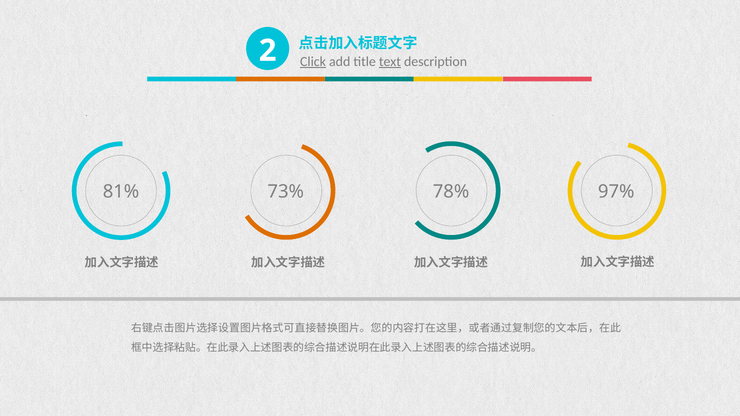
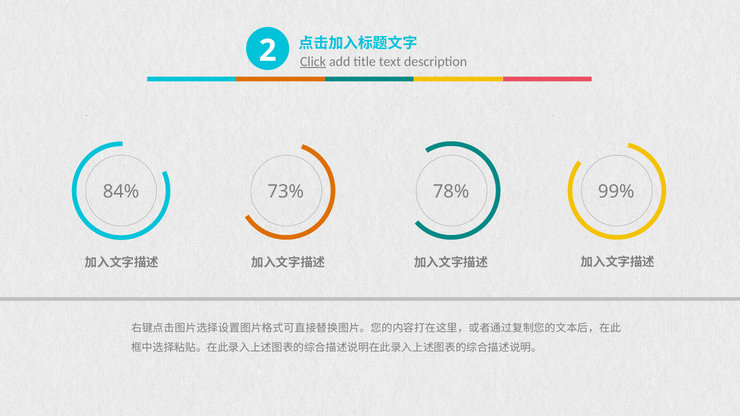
text underline: present -> none
81%: 81% -> 84%
97%: 97% -> 99%
